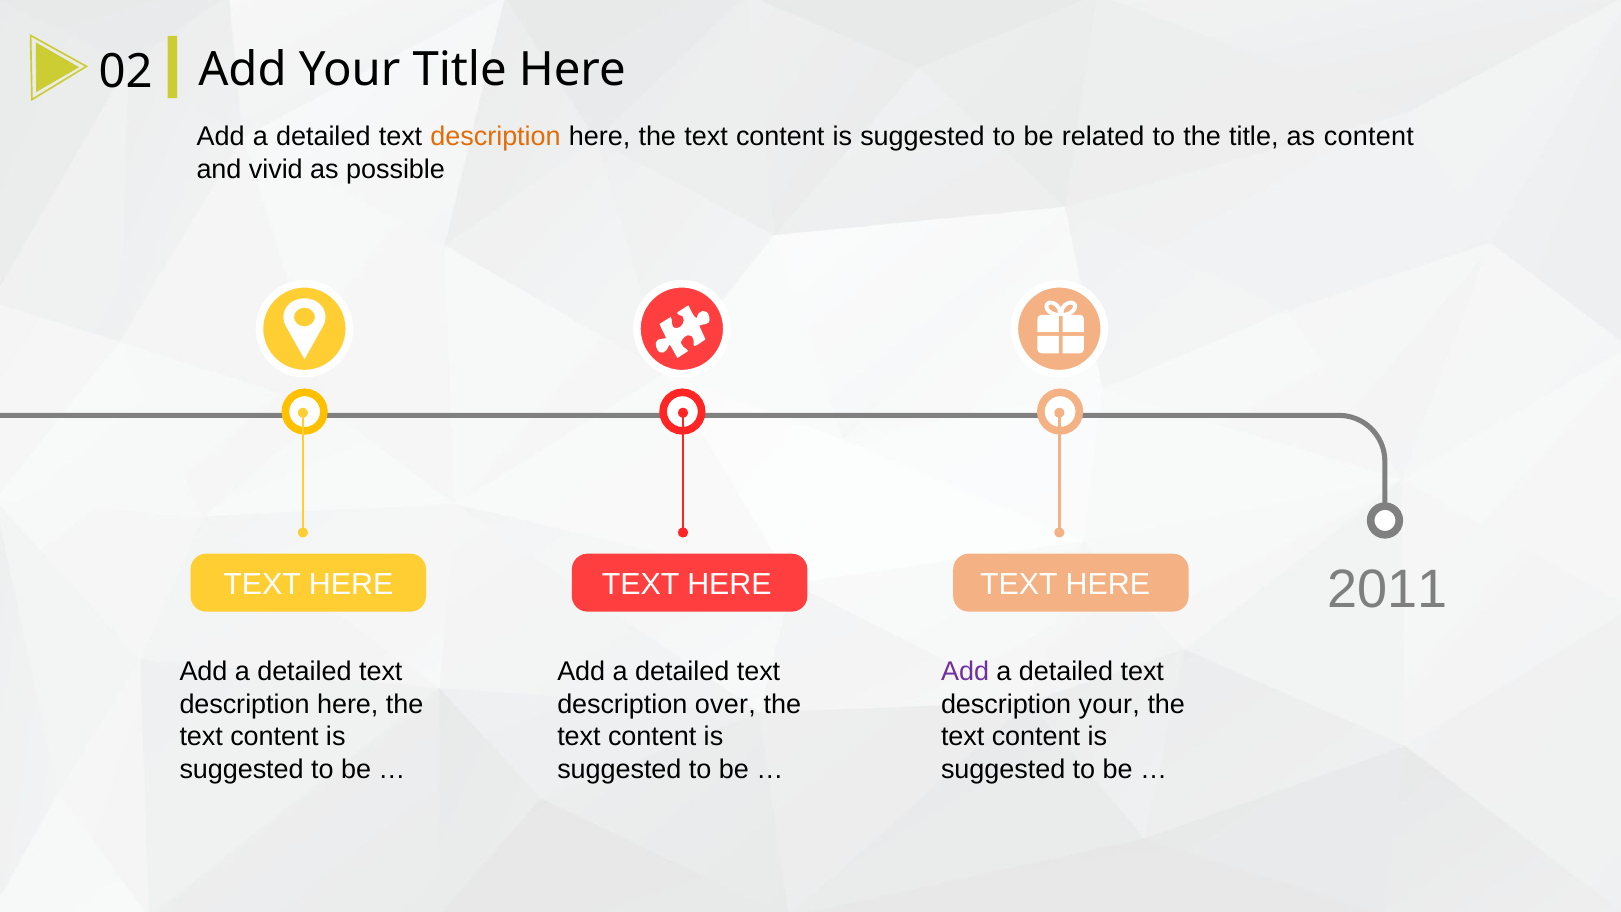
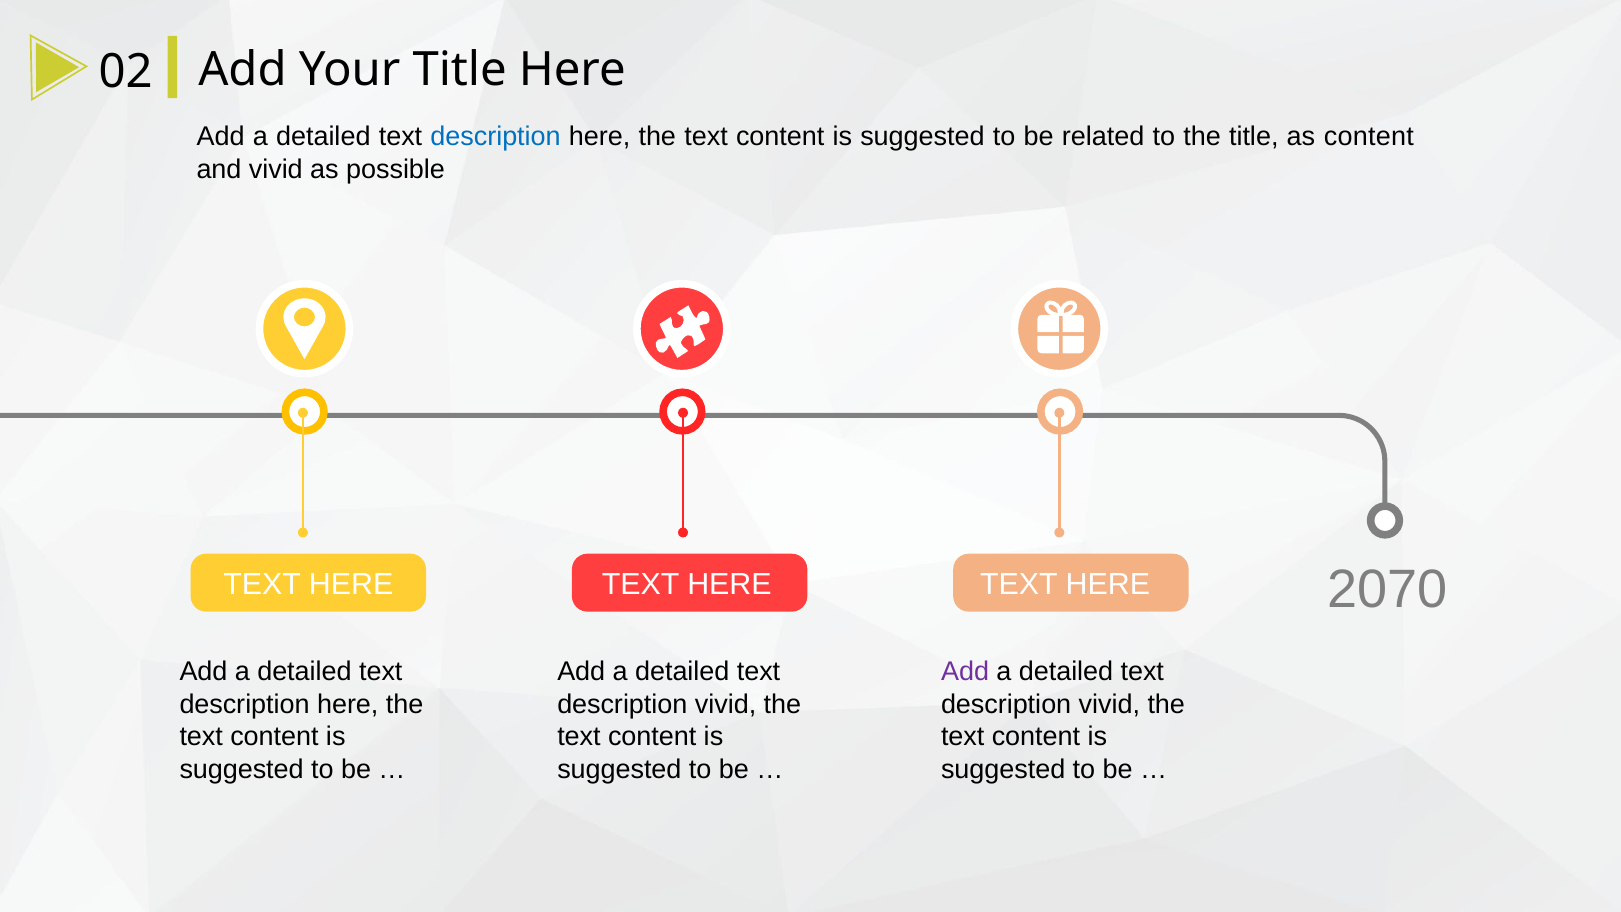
description at (496, 137) colour: orange -> blue
2011: 2011 -> 2070
over at (725, 704): over -> vivid
your at (1109, 704): your -> vivid
